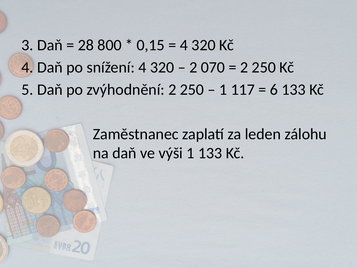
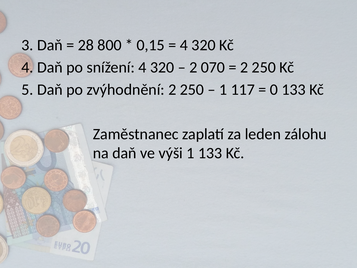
6: 6 -> 0
